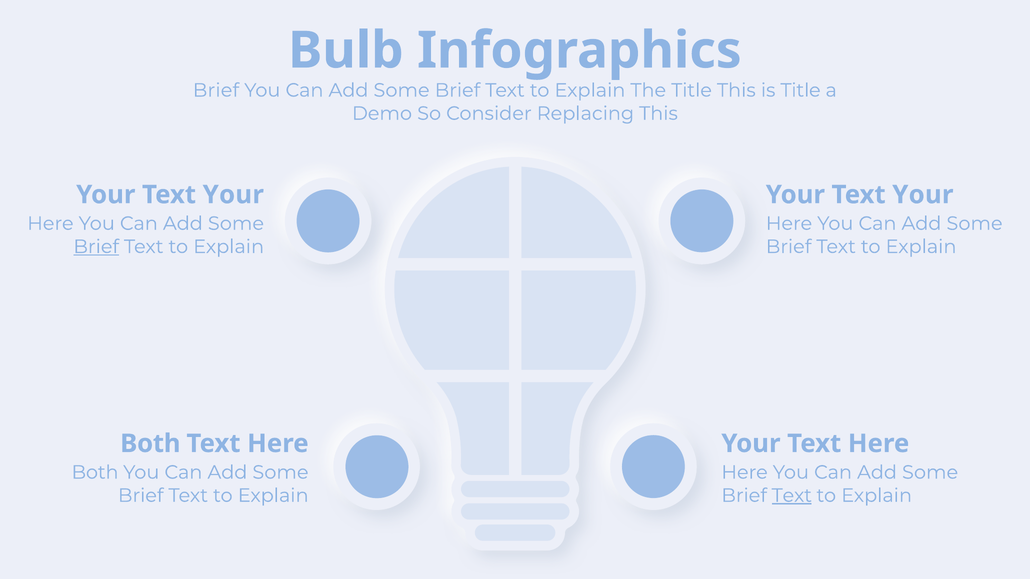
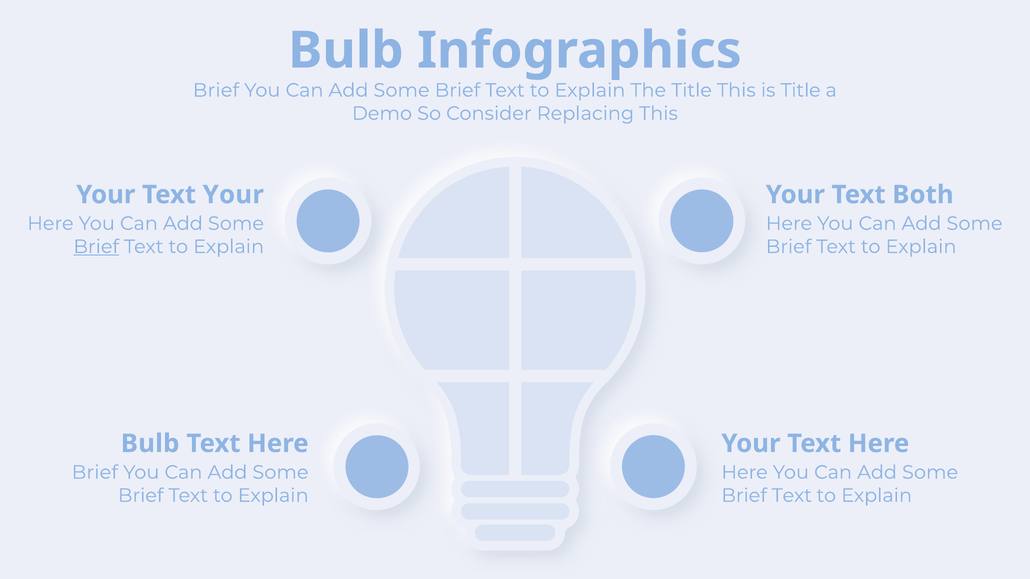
Your at (923, 195): Your -> Both
Both at (150, 444): Both -> Bulb
Both at (95, 473): Both -> Brief
Text at (792, 496) underline: present -> none
